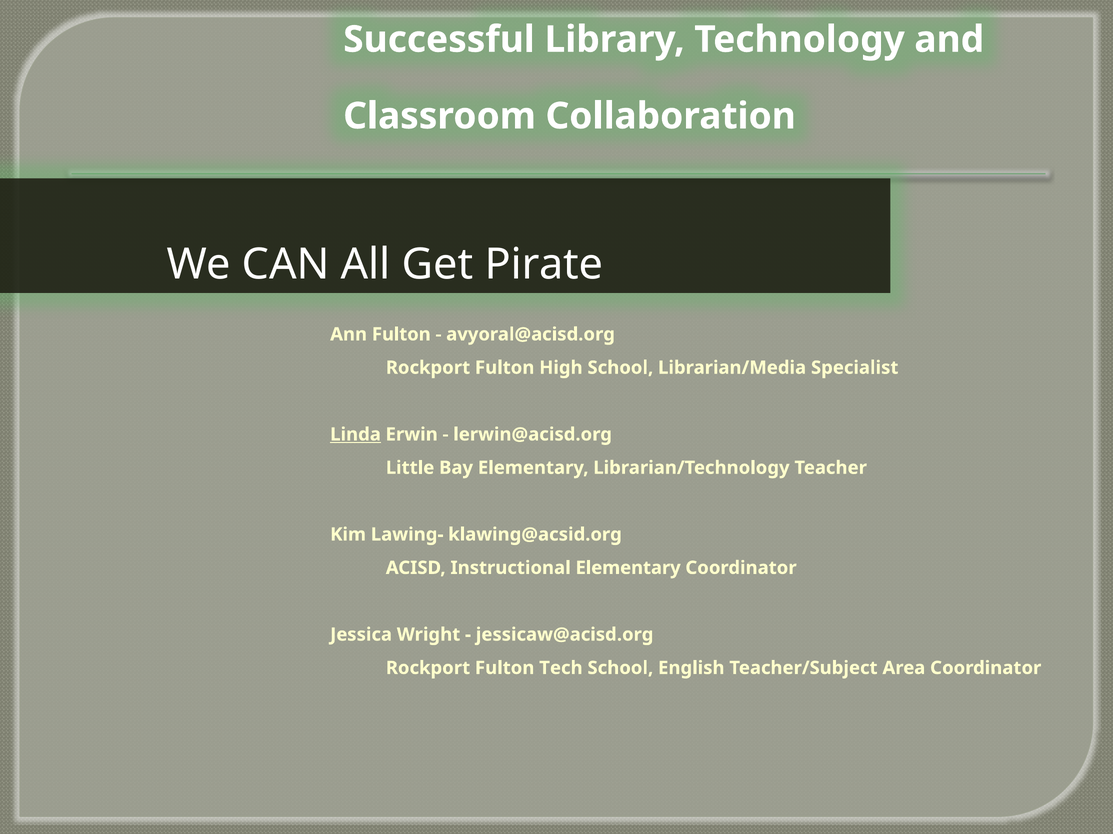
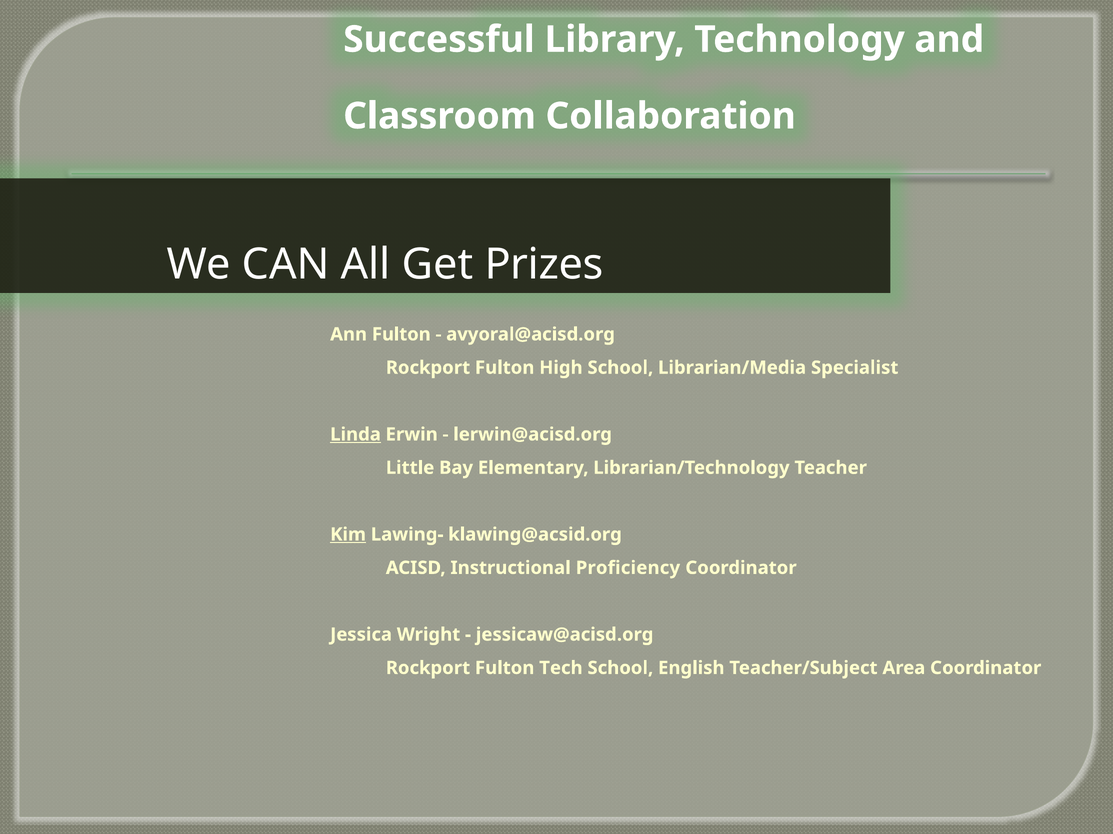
Pirate: Pirate -> Prizes
Kim underline: none -> present
Instructional Elementary: Elementary -> Proficiency
